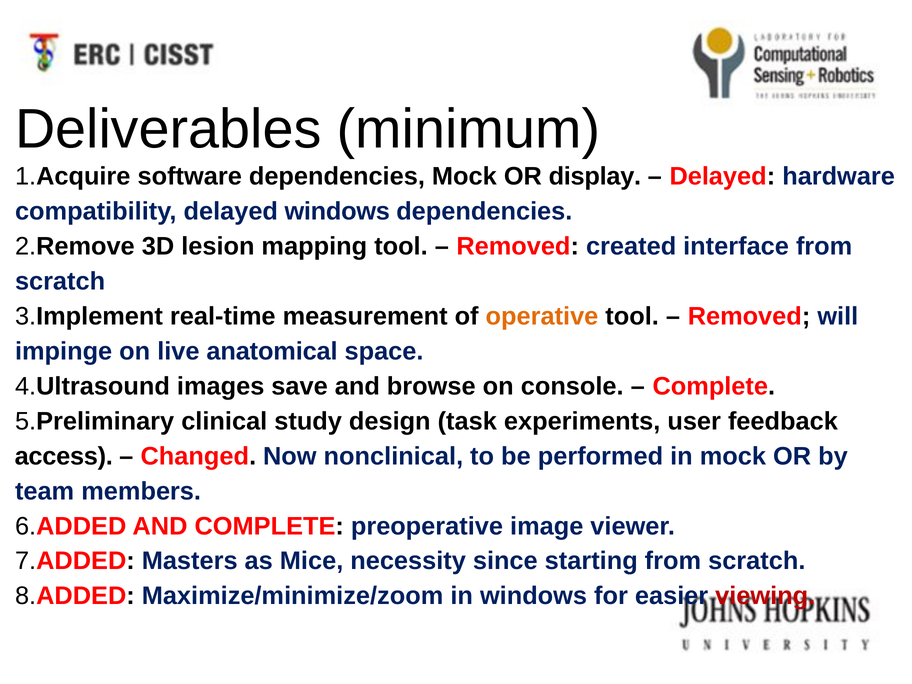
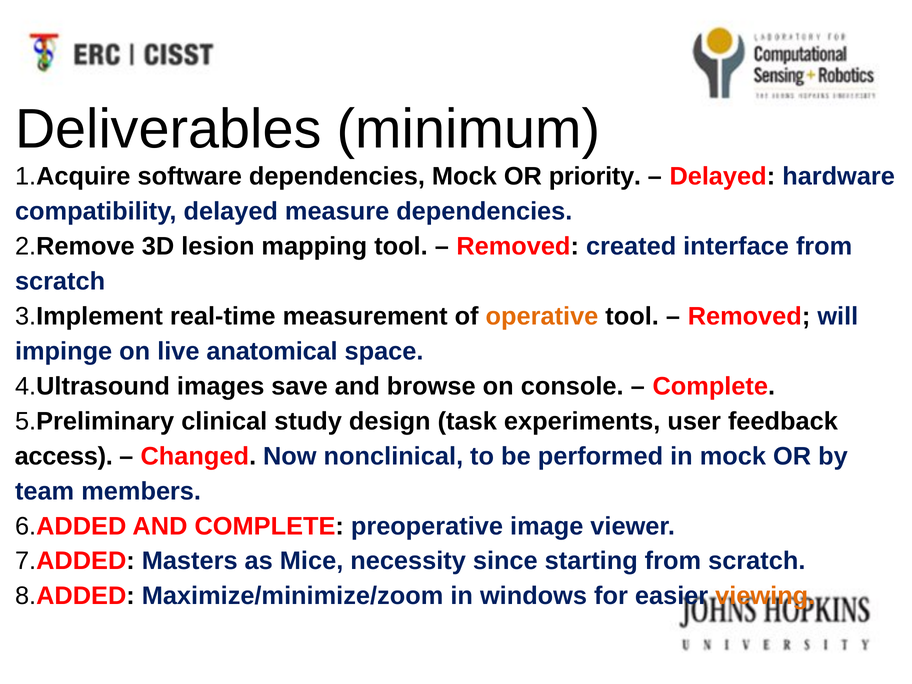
display: display -> priority
delayed windows: windows -> measure
viewing colour: red -> orange
